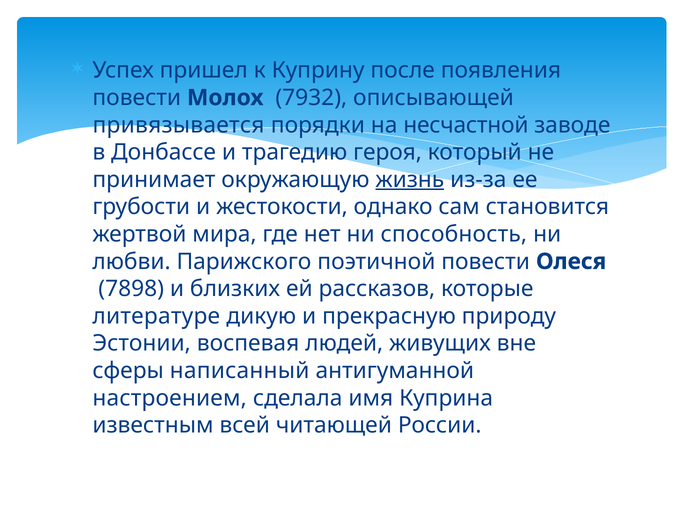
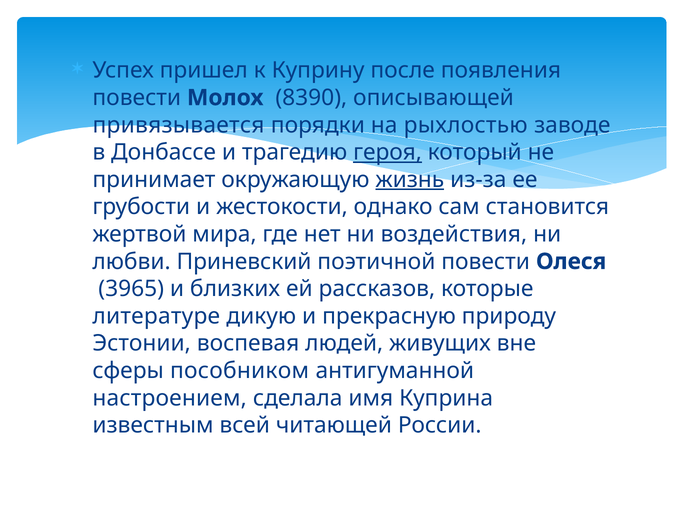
7932: 7932 -> 8390
несчастной: несчастной -> рыхлостью
героя underline: none -> present
способность: способность -> воздействия
Парижского: Парижского -> Приневский
7898: 7898 -> 3965
написанный: написанный -> пособником
